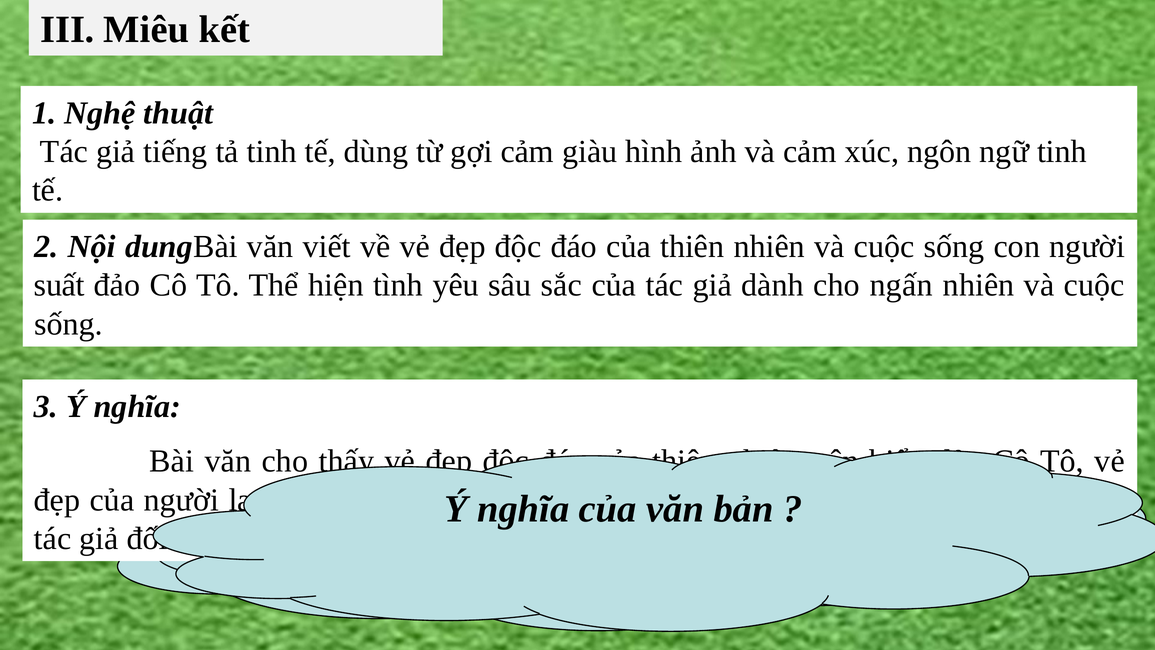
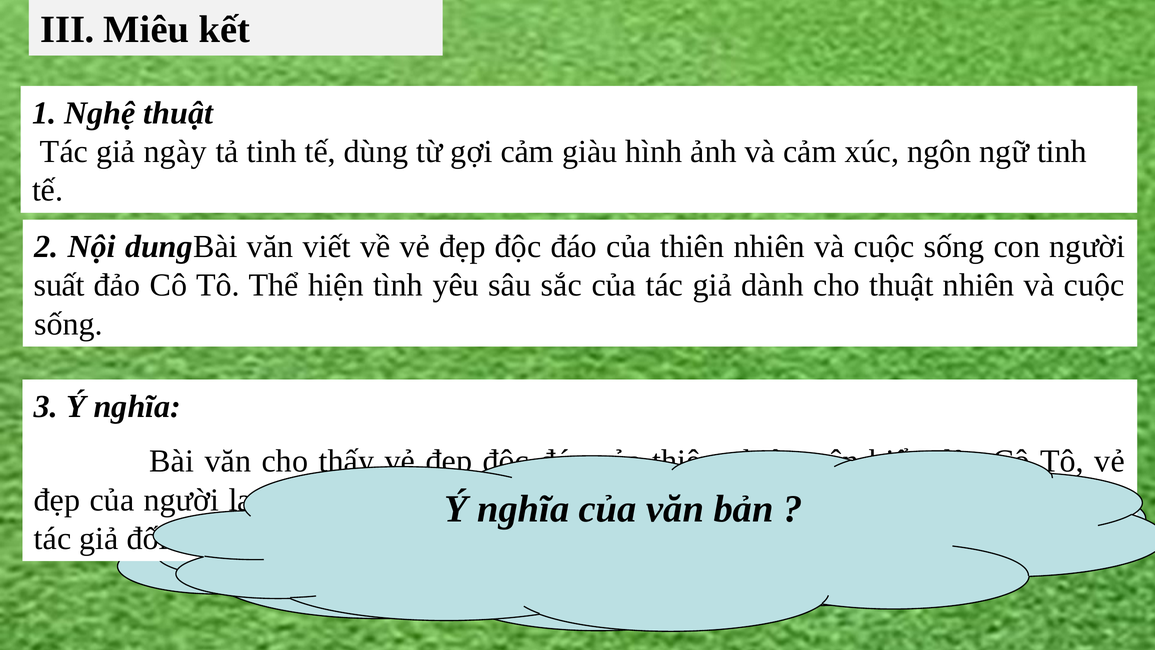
tiếng: tiếng -> ngày
cho ngấn: ngấn -> thuật
